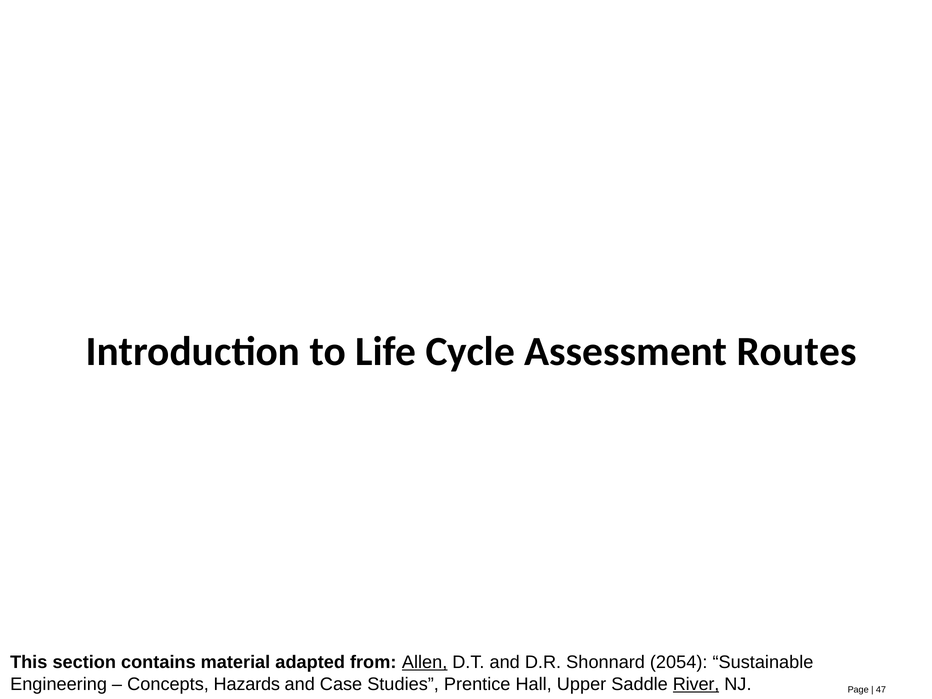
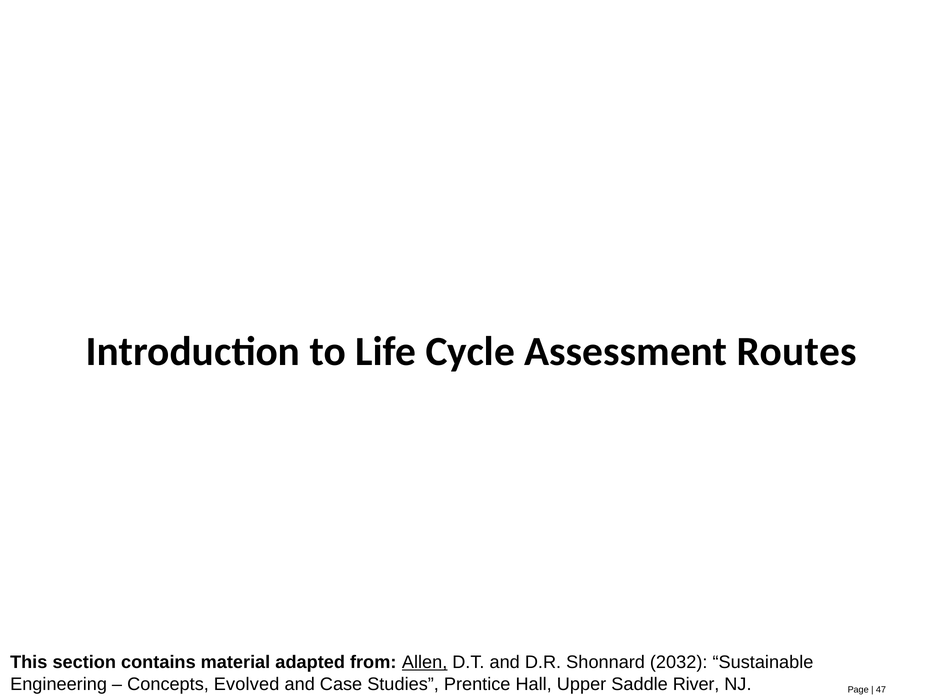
2054: 2054 -> 2032
Hazards: Hazards -> Evolved
River underline: present -> none
